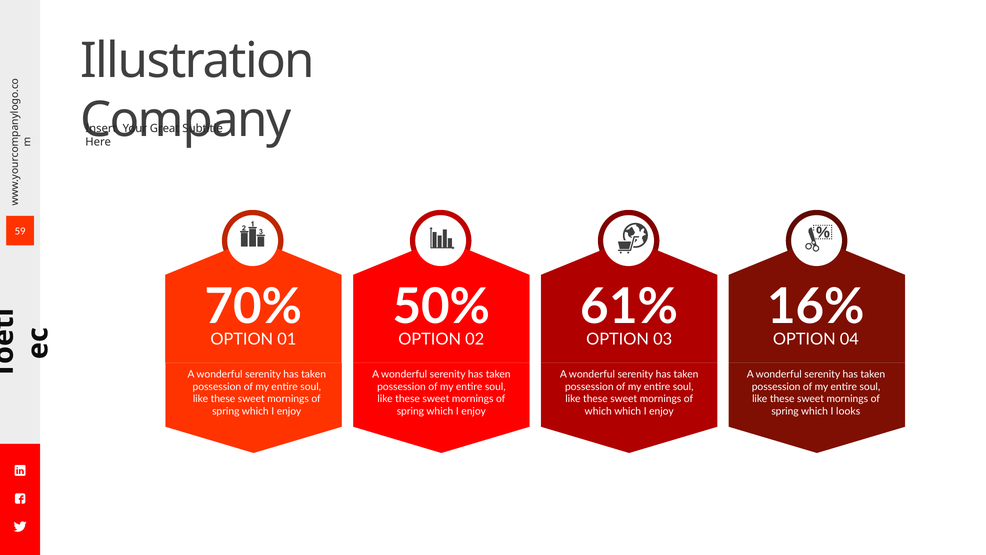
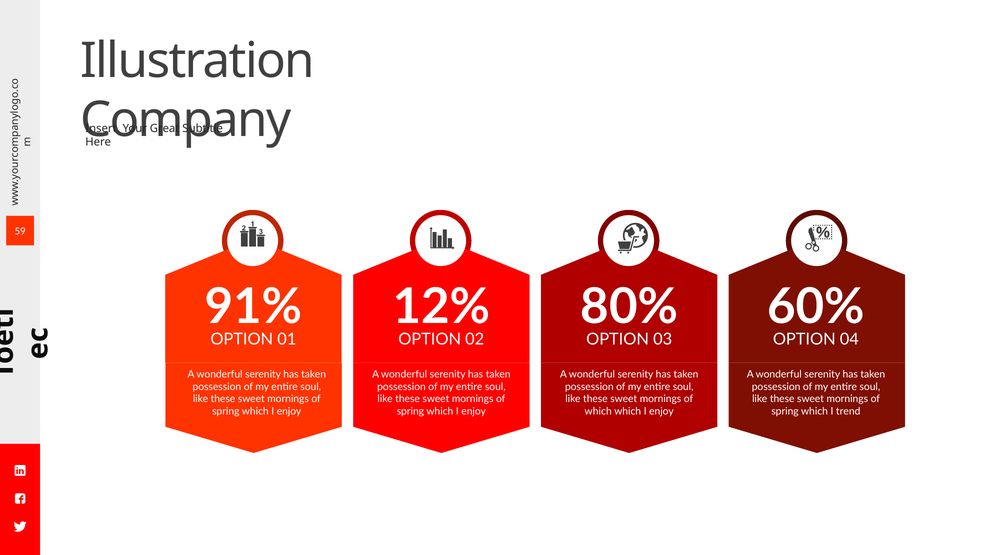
70%: 70% -> 91%
50%: 50% -> 12%
61%: 61% -> 80%
16%: 16% -> 60%
looks: looks -> trend
